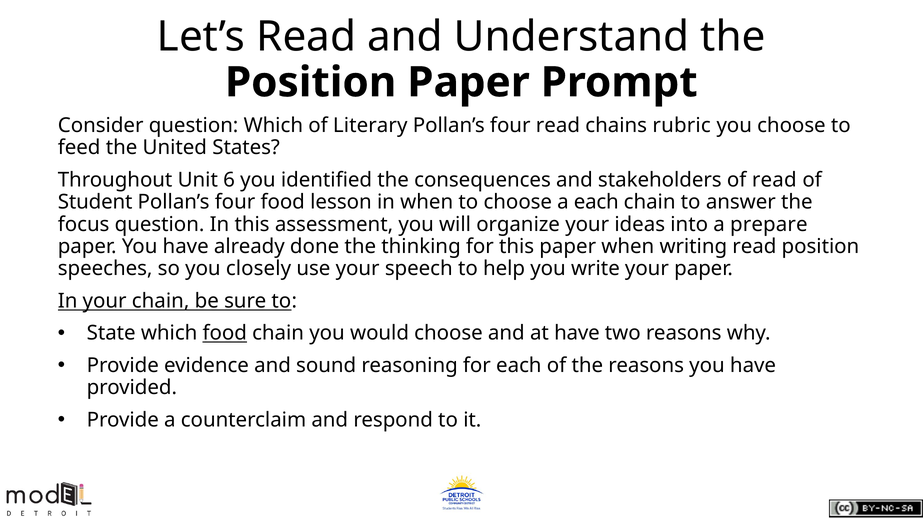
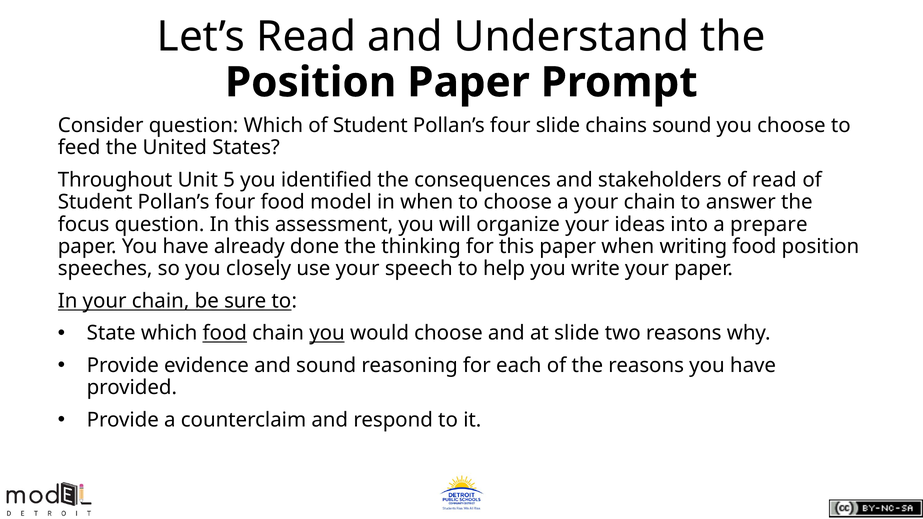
Which of Literary: Literary -> Student
four read: read -> slide
chains rubric: rubric -> sound
6: 6 -> 5
lesson: lesson -> model
a each: each -> your
writing read: read -> food
you at (327, 333) underline: none -> present
at have: have -> slide
